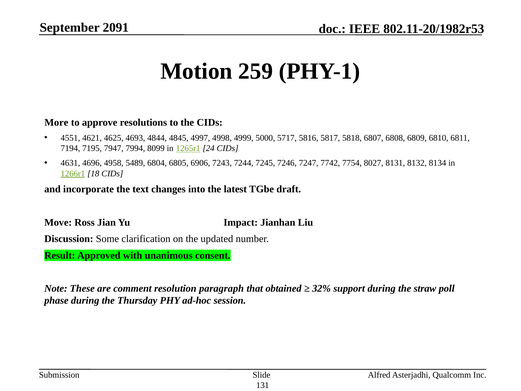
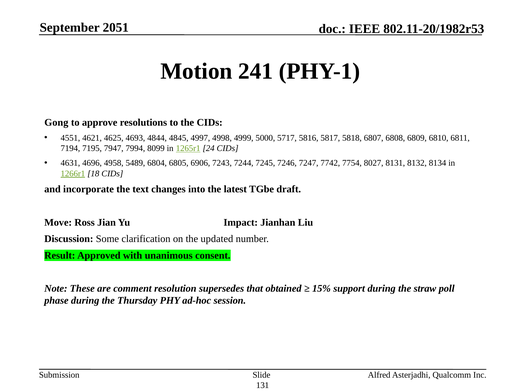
2091: 2091 -> 2051
259: 259 -> 241
More: More -> Gong
paragraph: paragraph -> supersedes
32%: 32% -> 15%
